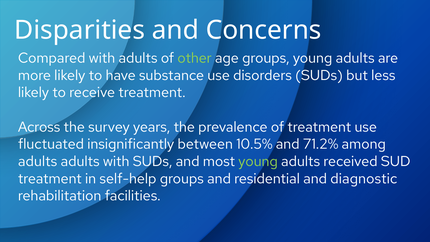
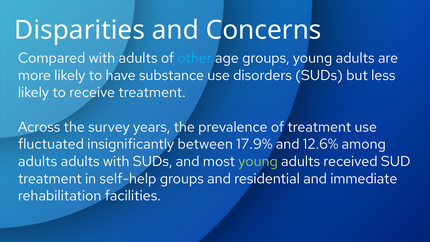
other colour: light green -> light blue
10.5%: 10.5% -> 17.9%
71.2%: 71.2% -> 12.6%
diagnostic: diagnostic -> immediate
